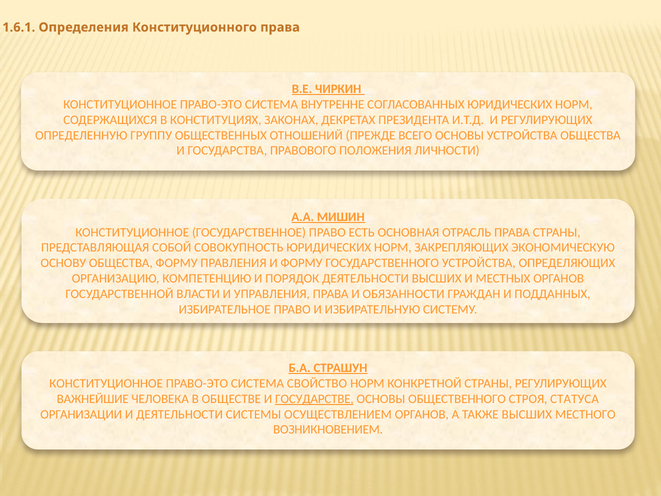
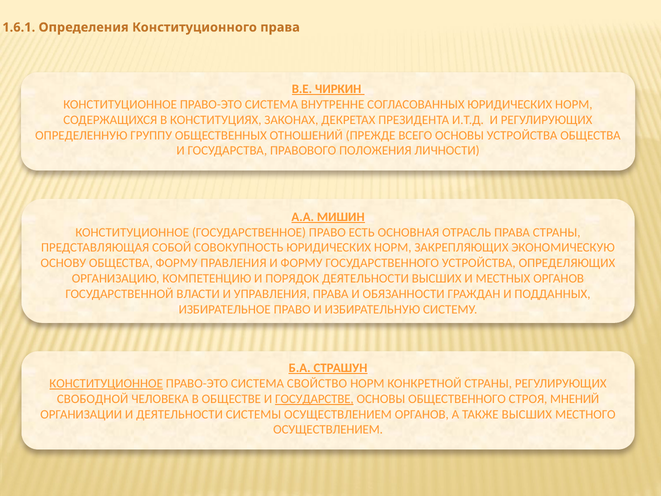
КОНСТИТУЦИОННОЕ at (106, 383) underline: none -> present
ВАЖНЕЙШИЕ: ВАЖНЕЙШИЕ -> СВОБОДНОЙ
СТАТУСА: СТАТУСА -> МНЕНИЙ
ВОЗНИКНОВЕНИЕМ at (328, 430): ВОЗНИКНОВЕНИЕМ -> ОСУЩЕСТВЛЕНИЕМ
